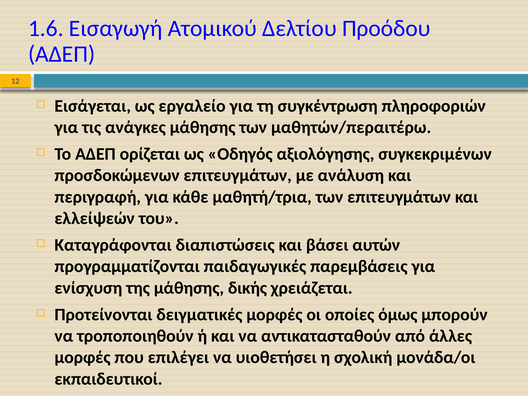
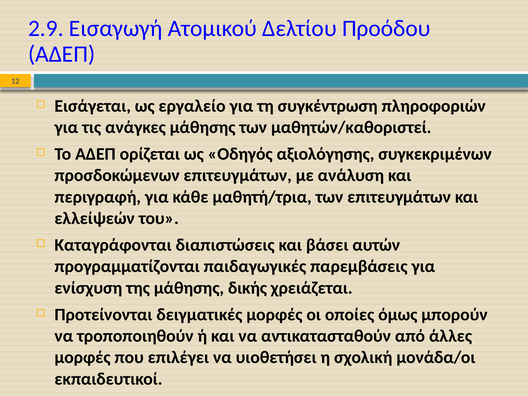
1.6: 1.6 -> 2.9
μαθητών/περαιτέρω: μαθητών/περαιτέρω -> μαθητών/καθοριστεί
